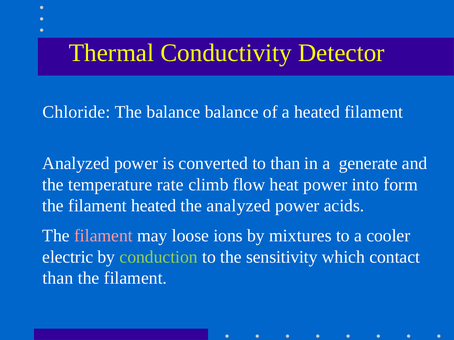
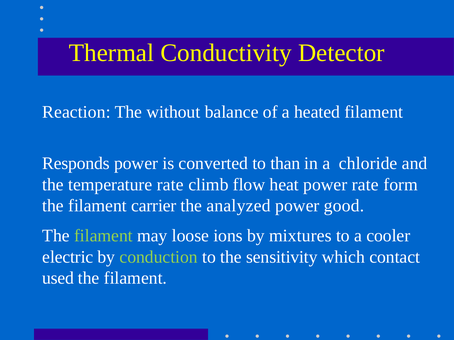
Chloride: Chloride -> Reaction
The balance: balance -> without
Analyzed at (76, 164): Analyzed -> Responds
generate: generate -> chloride
power into: into -> rate
filament heated: heated -> carrier
acids: acids -> good
filament at (103, 236) colour: pink -> light green
than at (58, 278): than -> used
